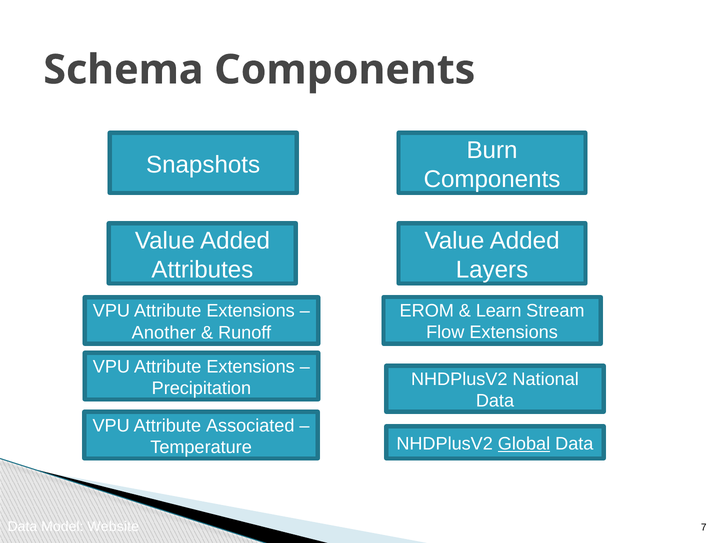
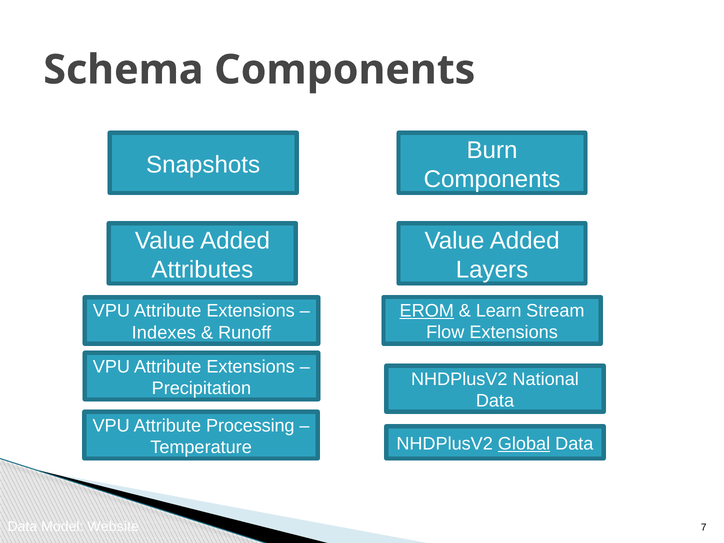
EROM underline: none -> present
Another: Another -> Indexes
Associated: Associated -> Processing
